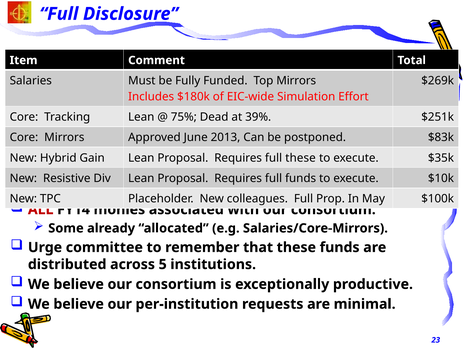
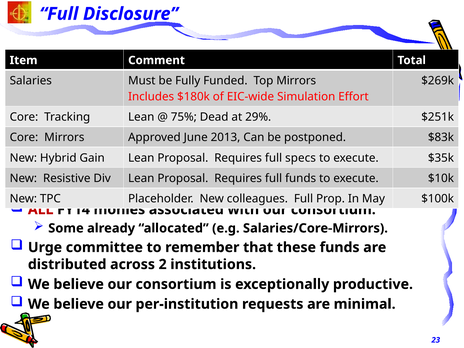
39%: 39% -> 29%
full these: these -> specs
5: 5 -> 2
